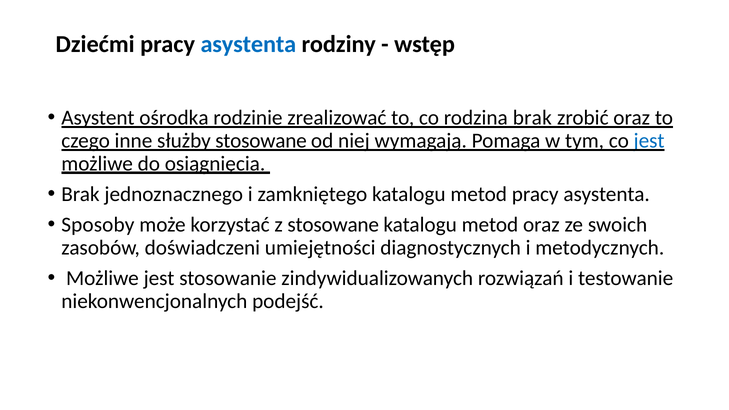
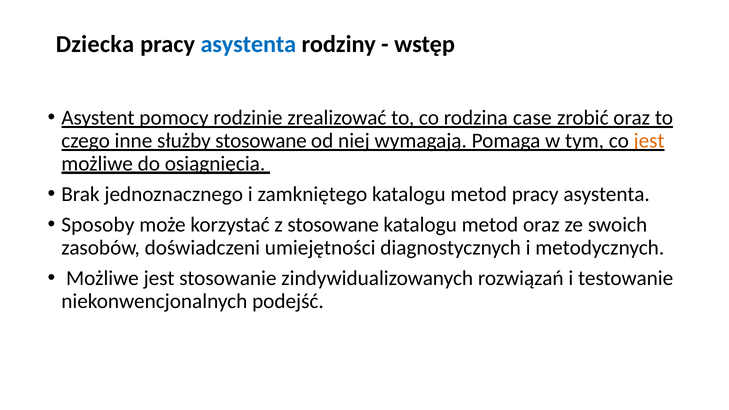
Dziećmi: Dziećmi -> Dziecka
ośrodka: ośrodka -> pomocy
rodzina brak: brak -> case
jest at (649, 141) colour: blue -> orange
